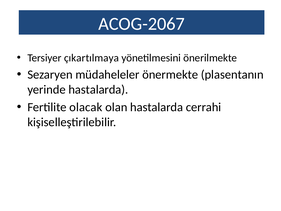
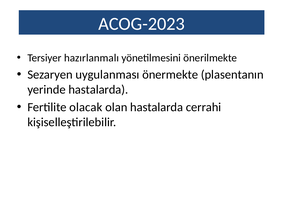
ACOG-2067: ACOG-2067 -> ACOG-2023
çıkartılmaya: çıkartılmaya -> hazırlanmalı
müdaheleler: müdaheleler -> uygulanması
